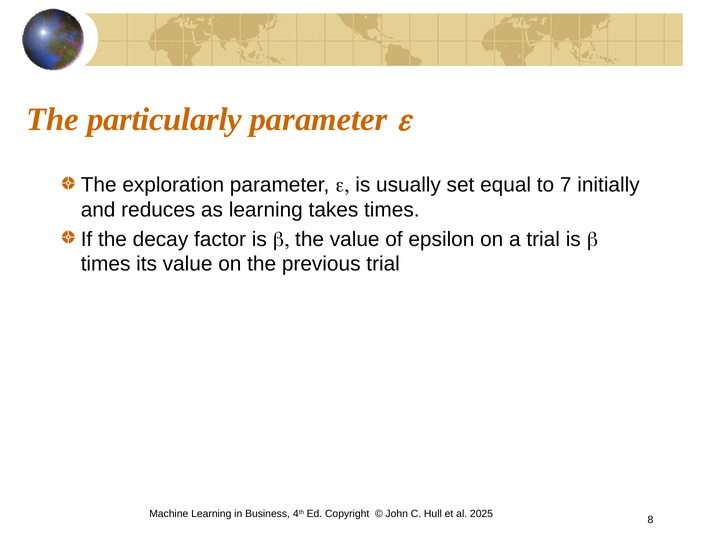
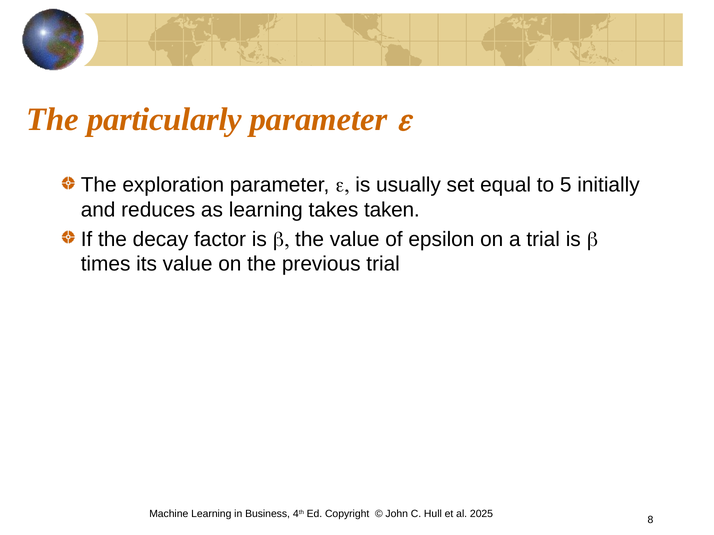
7: 7 -> 5
takes times: times -> taken
